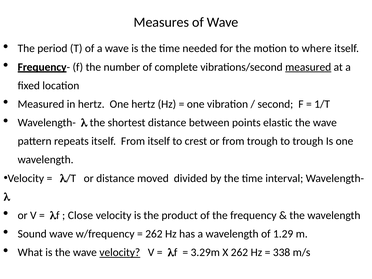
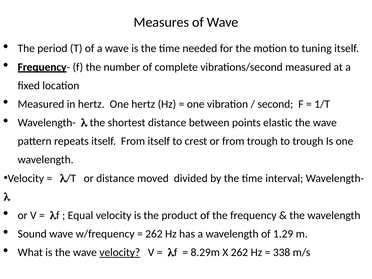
where: where -> tuning
measured at (308, 67) underline: present -> none
Close: Close -> Equal
3.29m: 3.29m -> 8.29m
